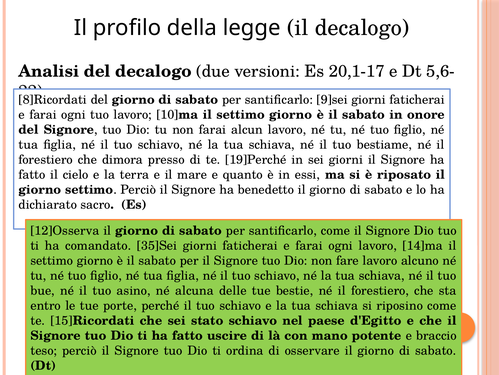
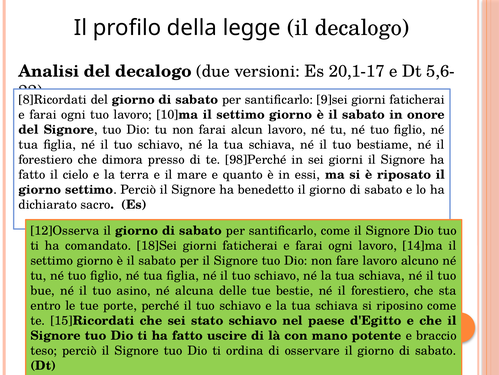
19]Perché: 19]Perché -> 98]Perché
35]Sei: 35]Sei -> 18]Sei
